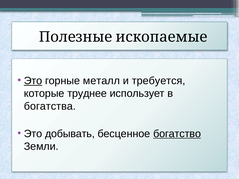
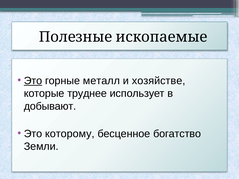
требуется: требуется -> хозяйстве
богатства: богатства -> добывают
добывать: добывать -> которому
богатство underline: present -> none
